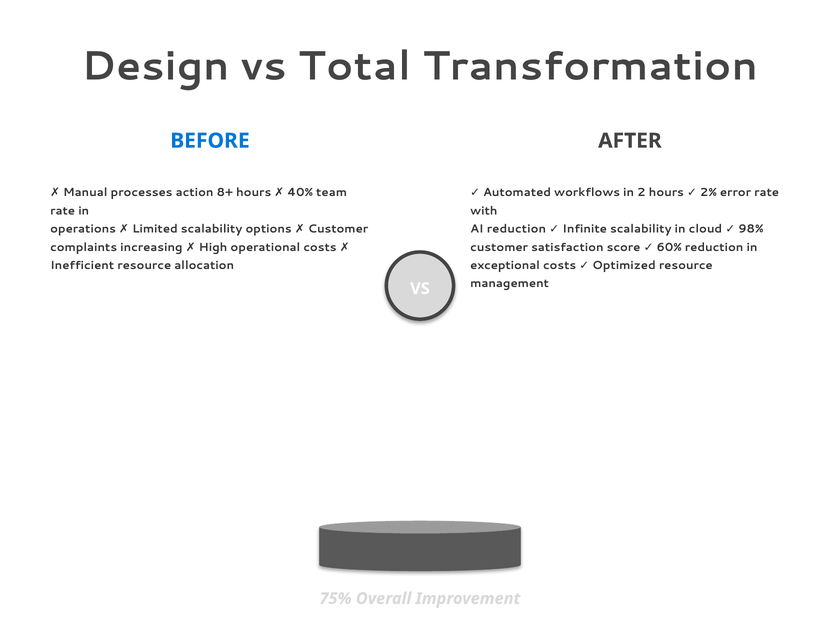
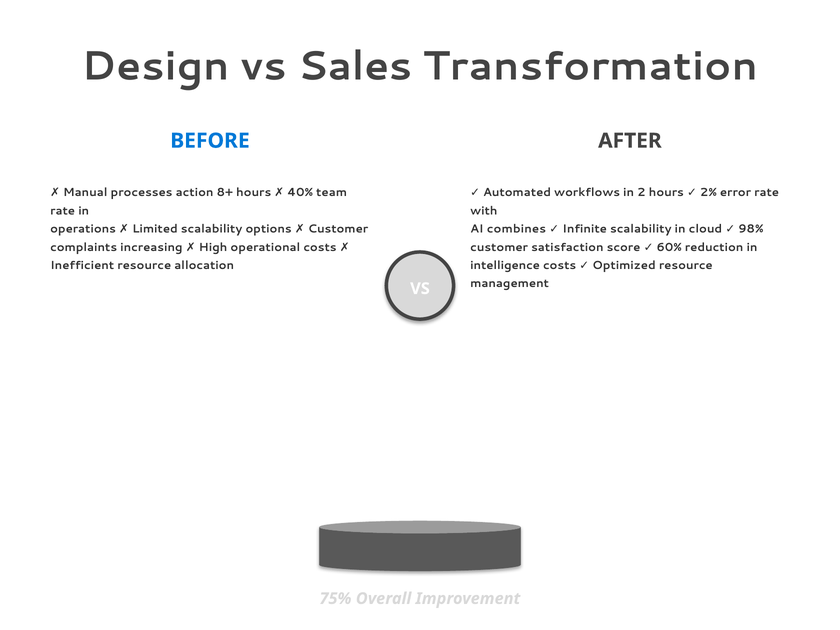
Total: Total -> Sales
AI reduction: reduction -> combines
exceptional: exceptional -> intelligence
